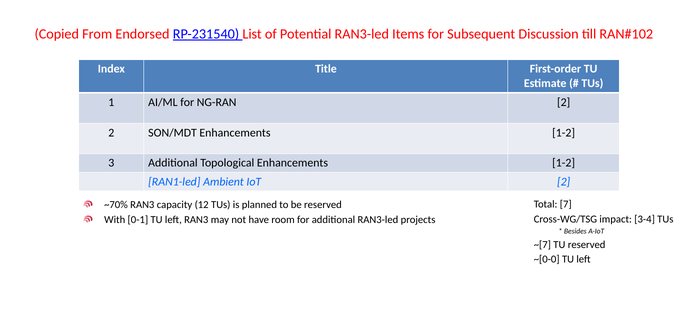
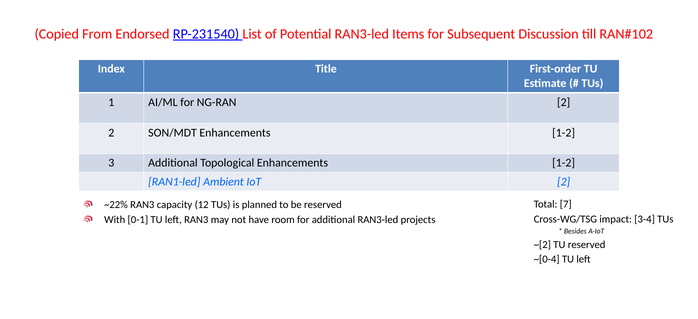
~70%: ~70% -> ~22%
~[7: ~[7 -> ~[2
~[0-0: ~[0-0 -> ~[0-4
